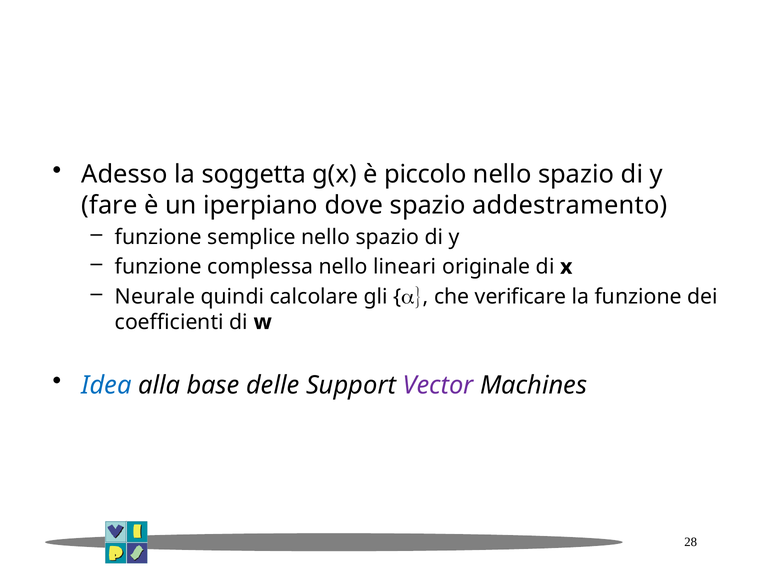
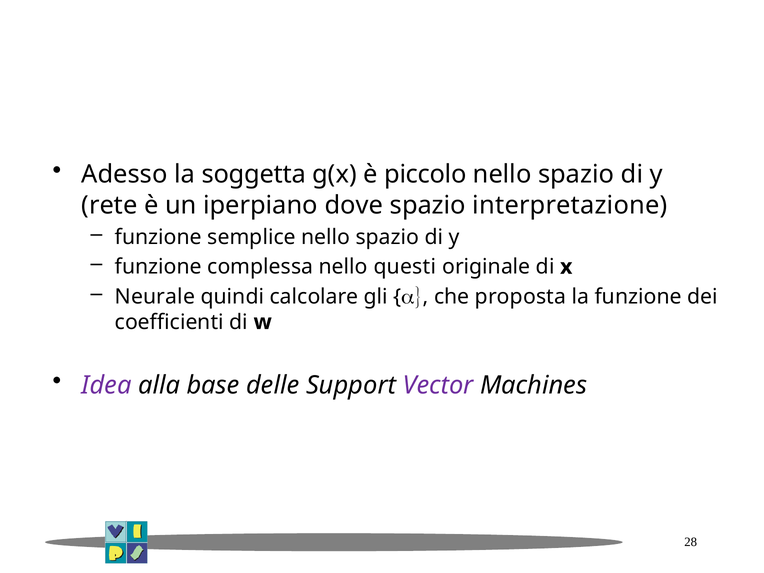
fare: fare -> rete
addestramento: addestramento -> interpretazione
lineari: lineari -> questi
verificare: verificare -> proposta
Idea colour: blue -> purple
